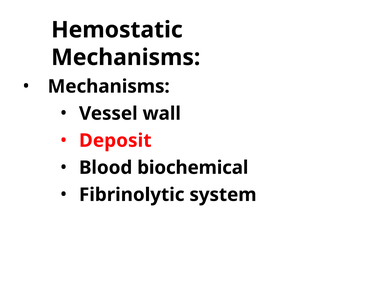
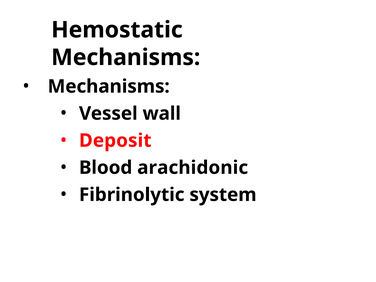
biochemical: biochemical -> arachidonic
